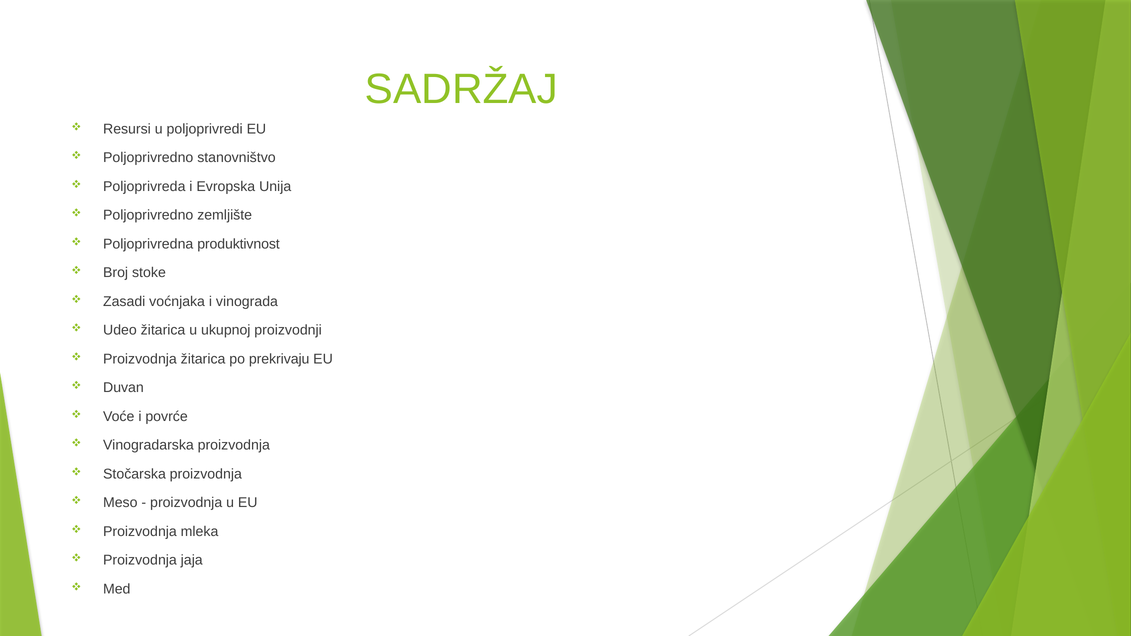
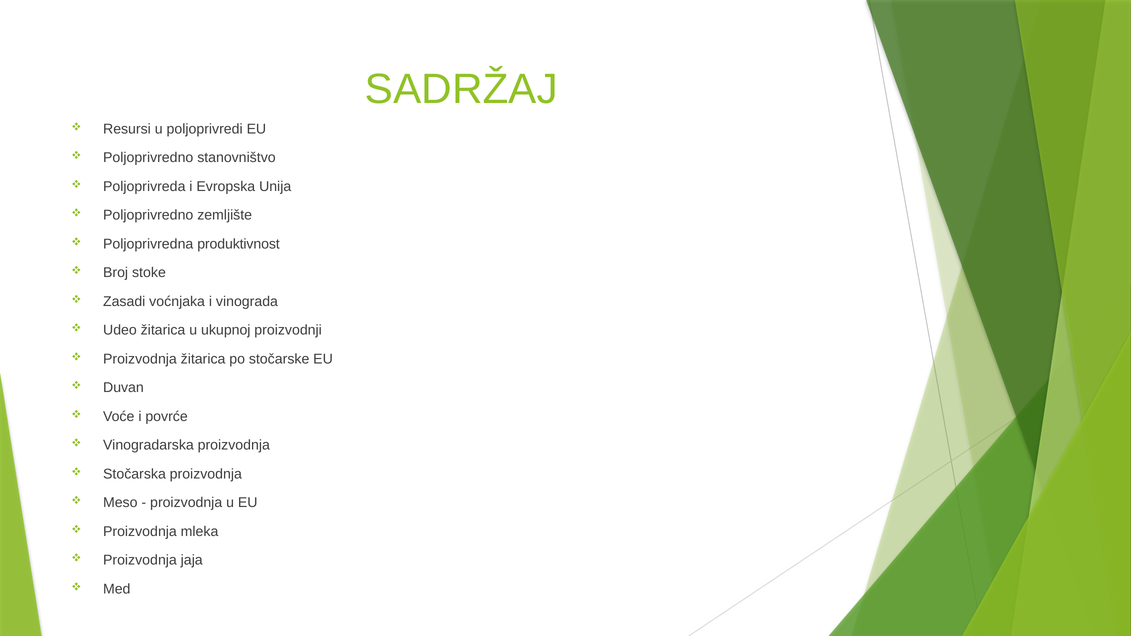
prekrivaju: prekrivaju -> stočarske
